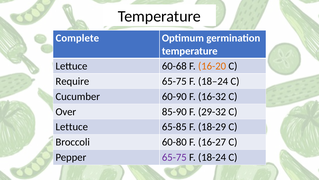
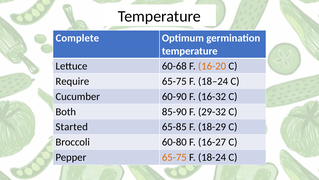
Over: Over -> Both
Lettuce at (72, 127): Lettuce -> Started
65-75 at (174, 157) colour: purple -> orange
